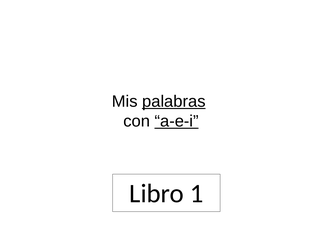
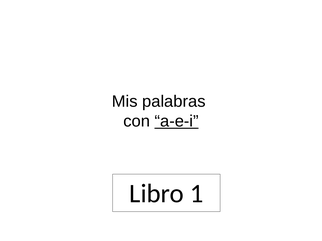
palabras underline: present -> none
